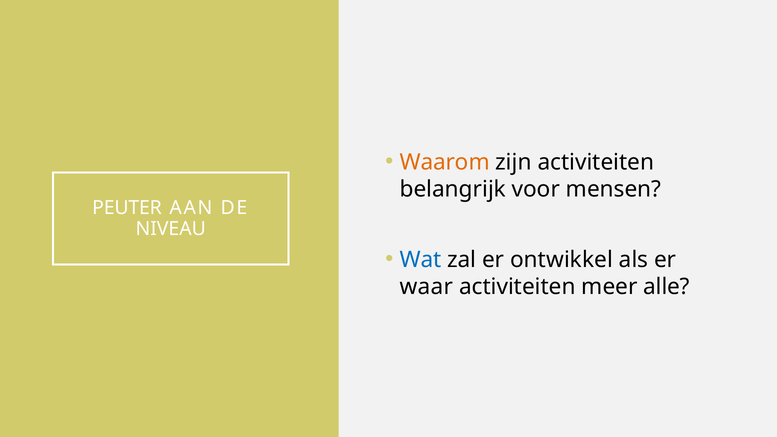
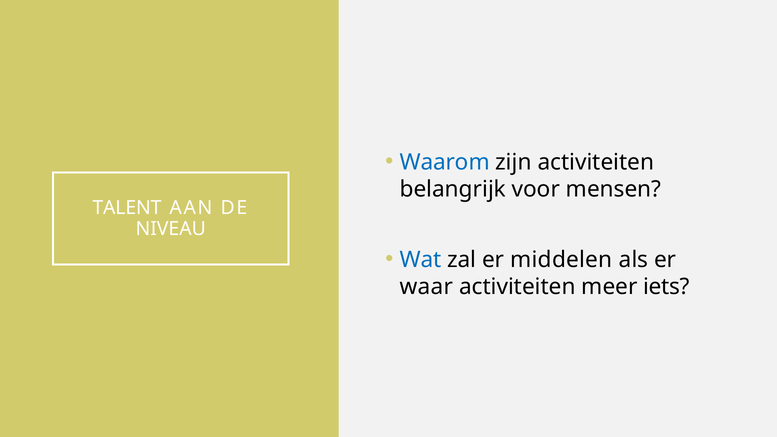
Waarom colour: orange -> blue
PEUTER: PEUTER -> TALENT
ontwikkel: ontwikkel -> middelen
alle: alle -> iets
